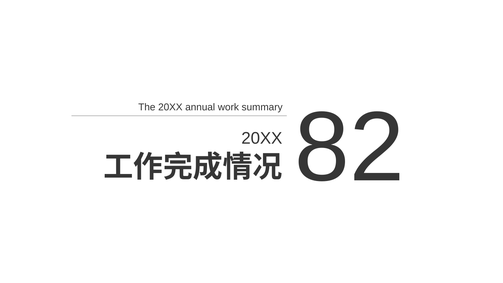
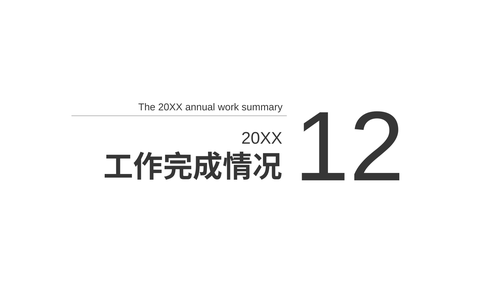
82: 82 -> 12
